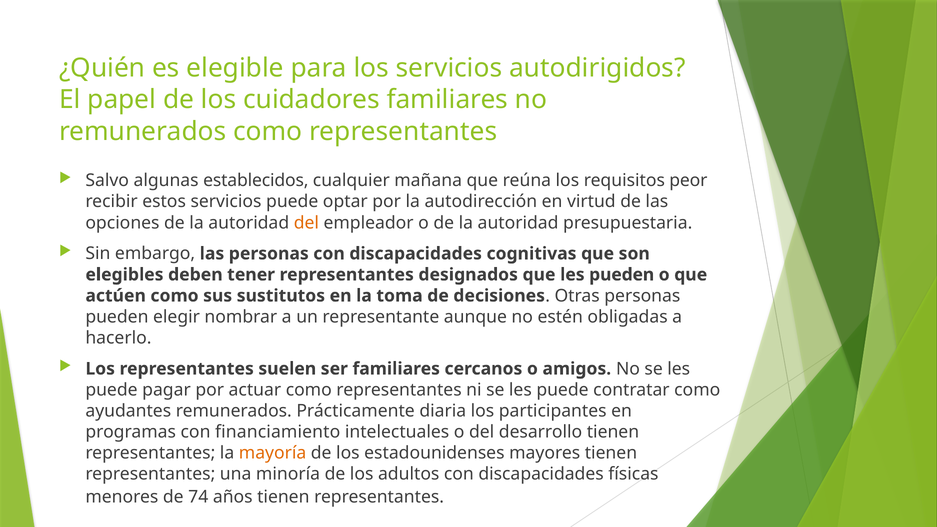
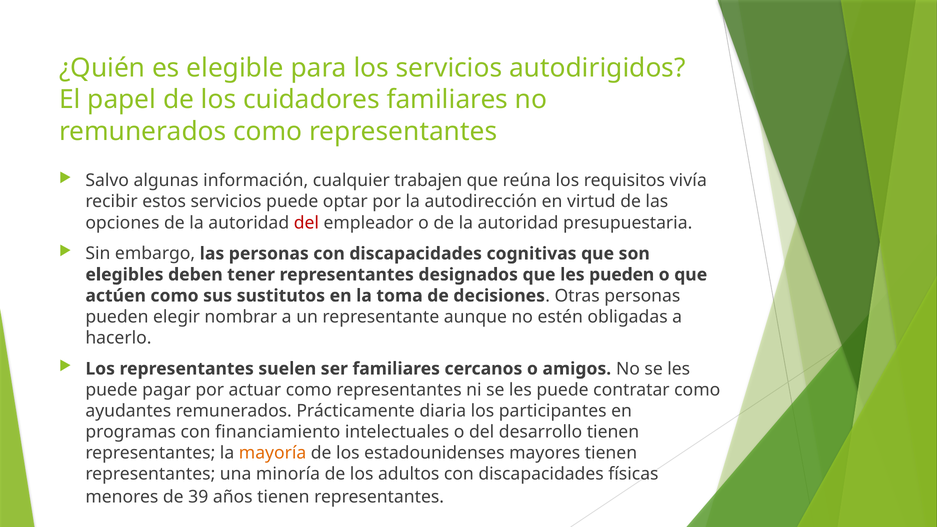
establecidos: establecidos -> información
mañana: mañana -> trabajen
peor: peor -> vivía
del at (306, 223) colour: orange -> red
74: 74 -> 39
